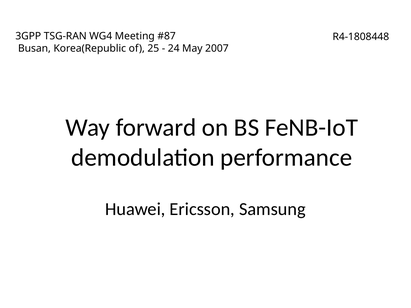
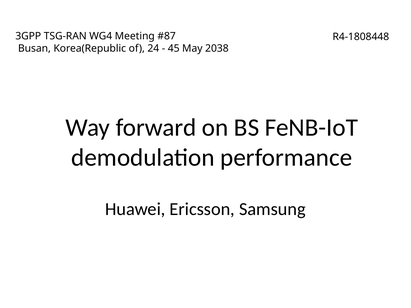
25: 25 -> 24
24: 24 -> 45
2007: 2007 -> 2038
